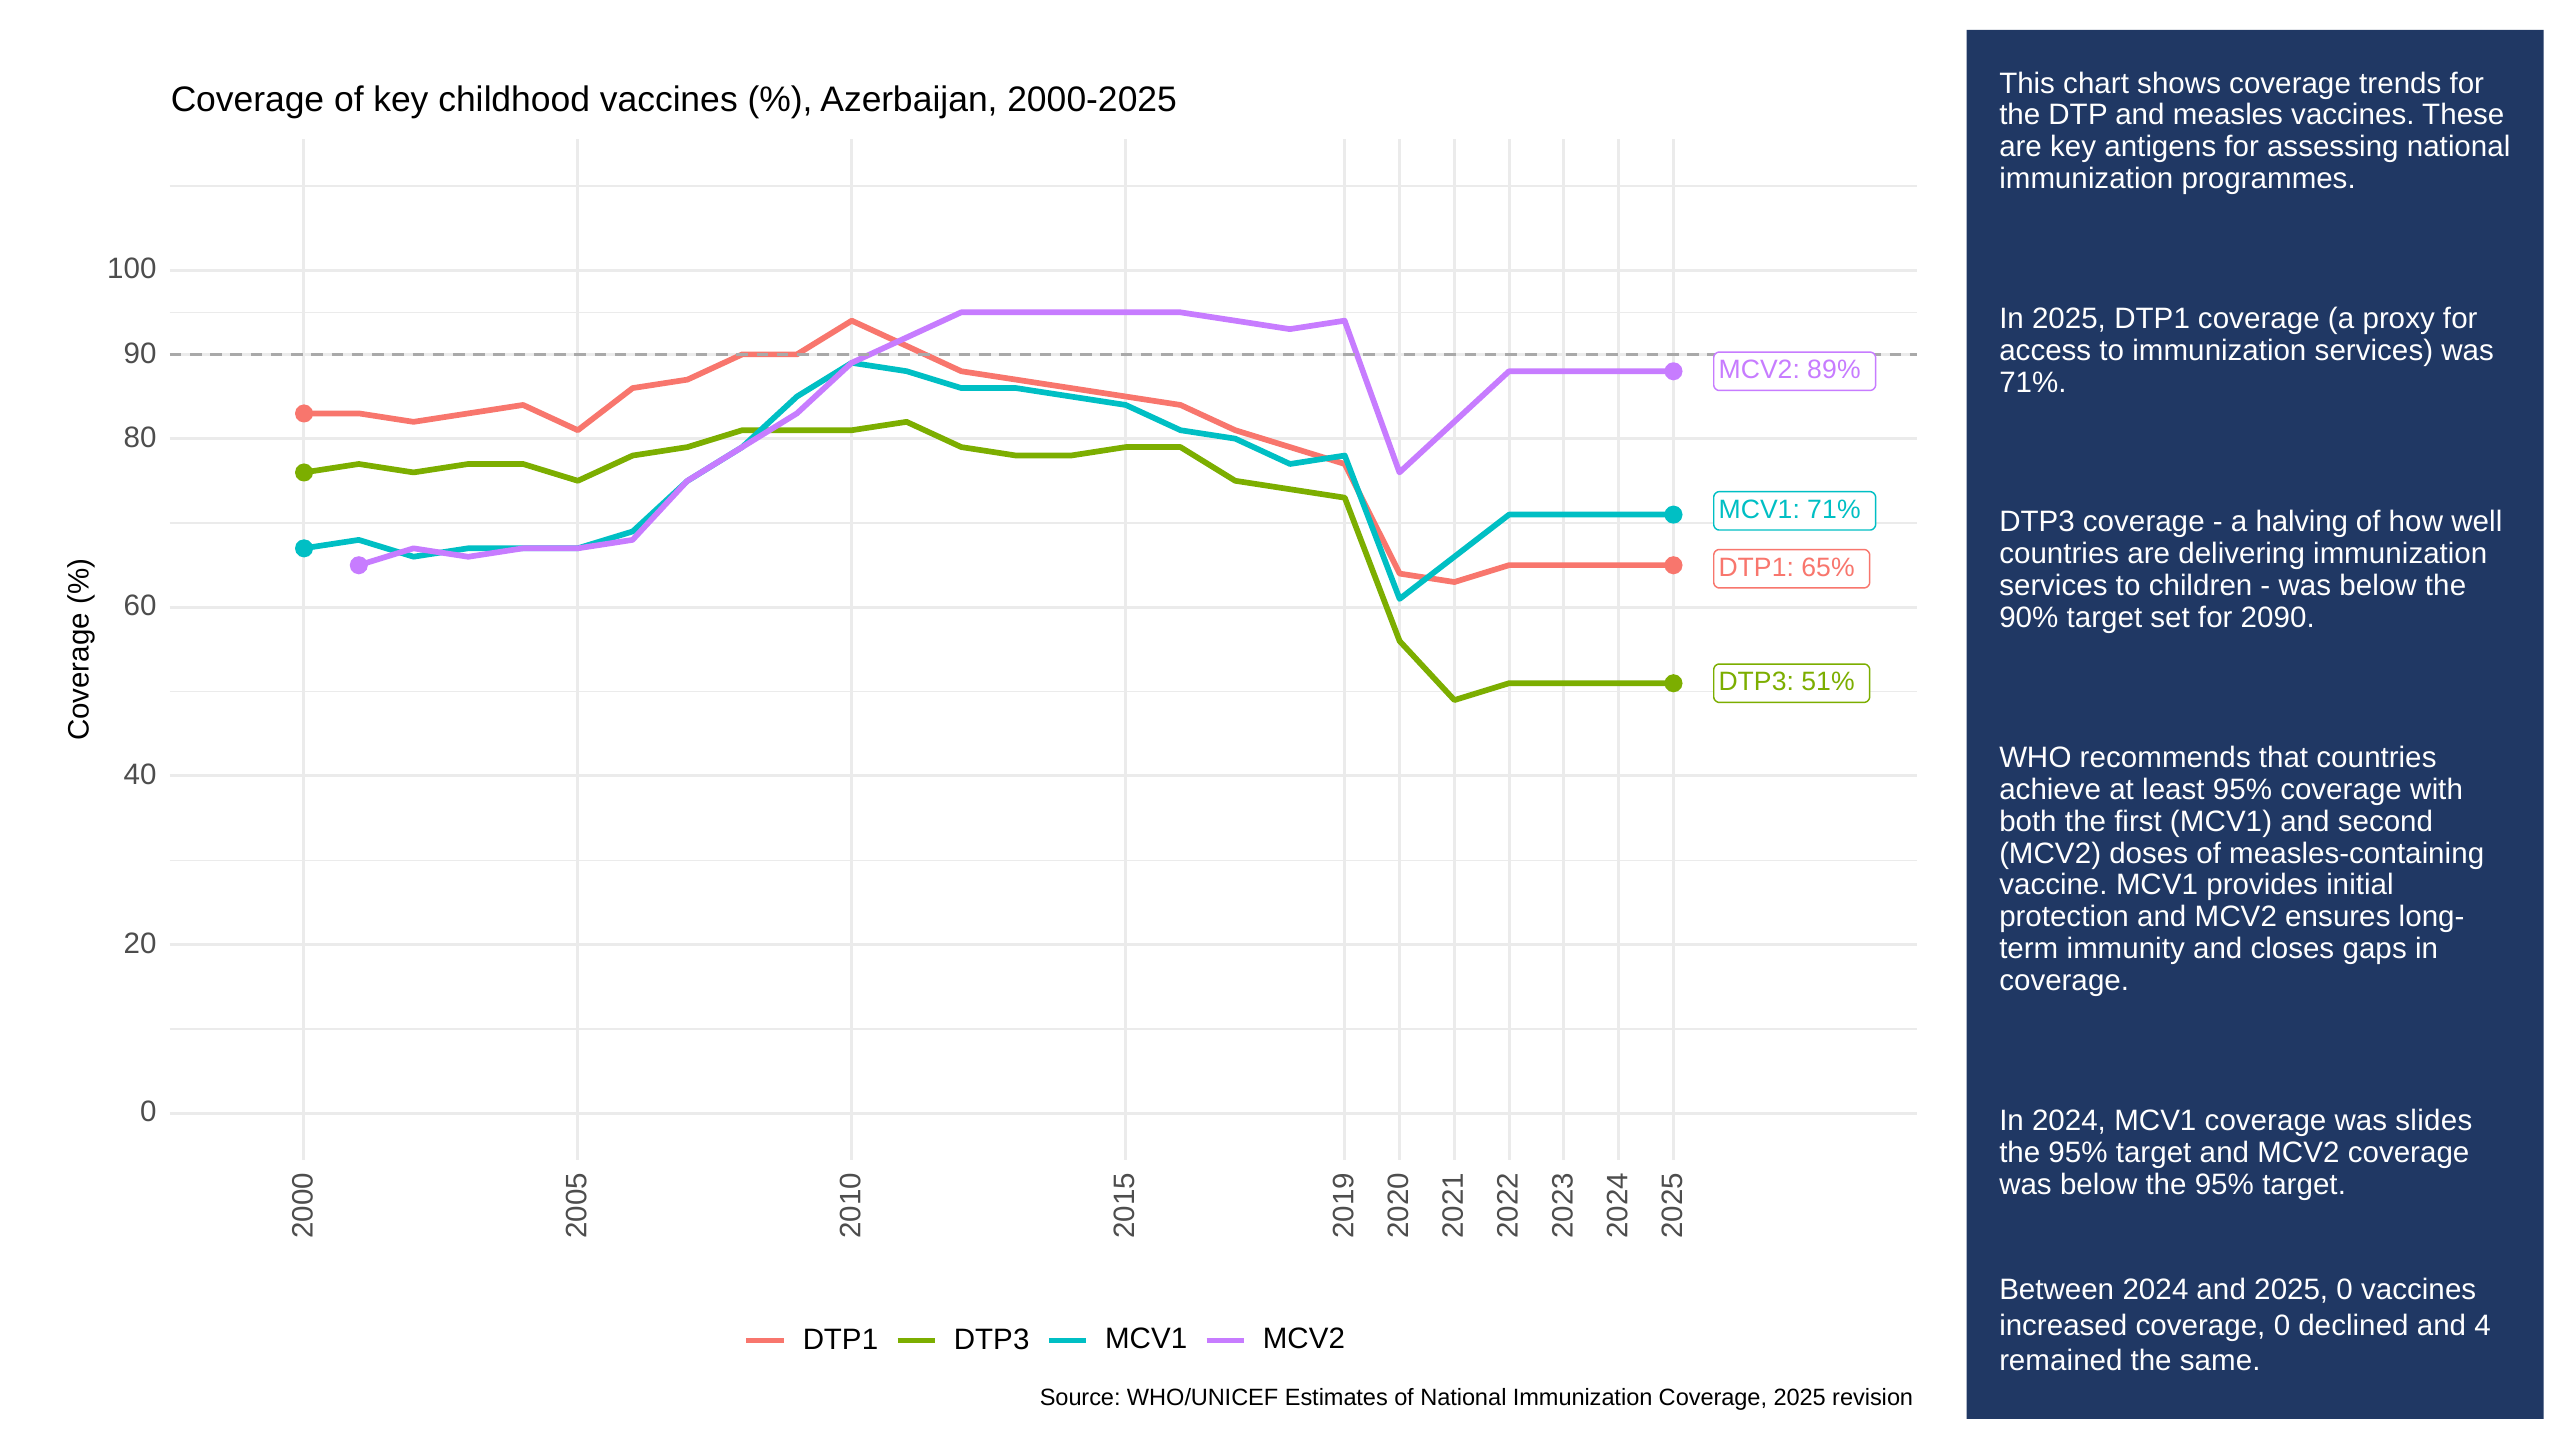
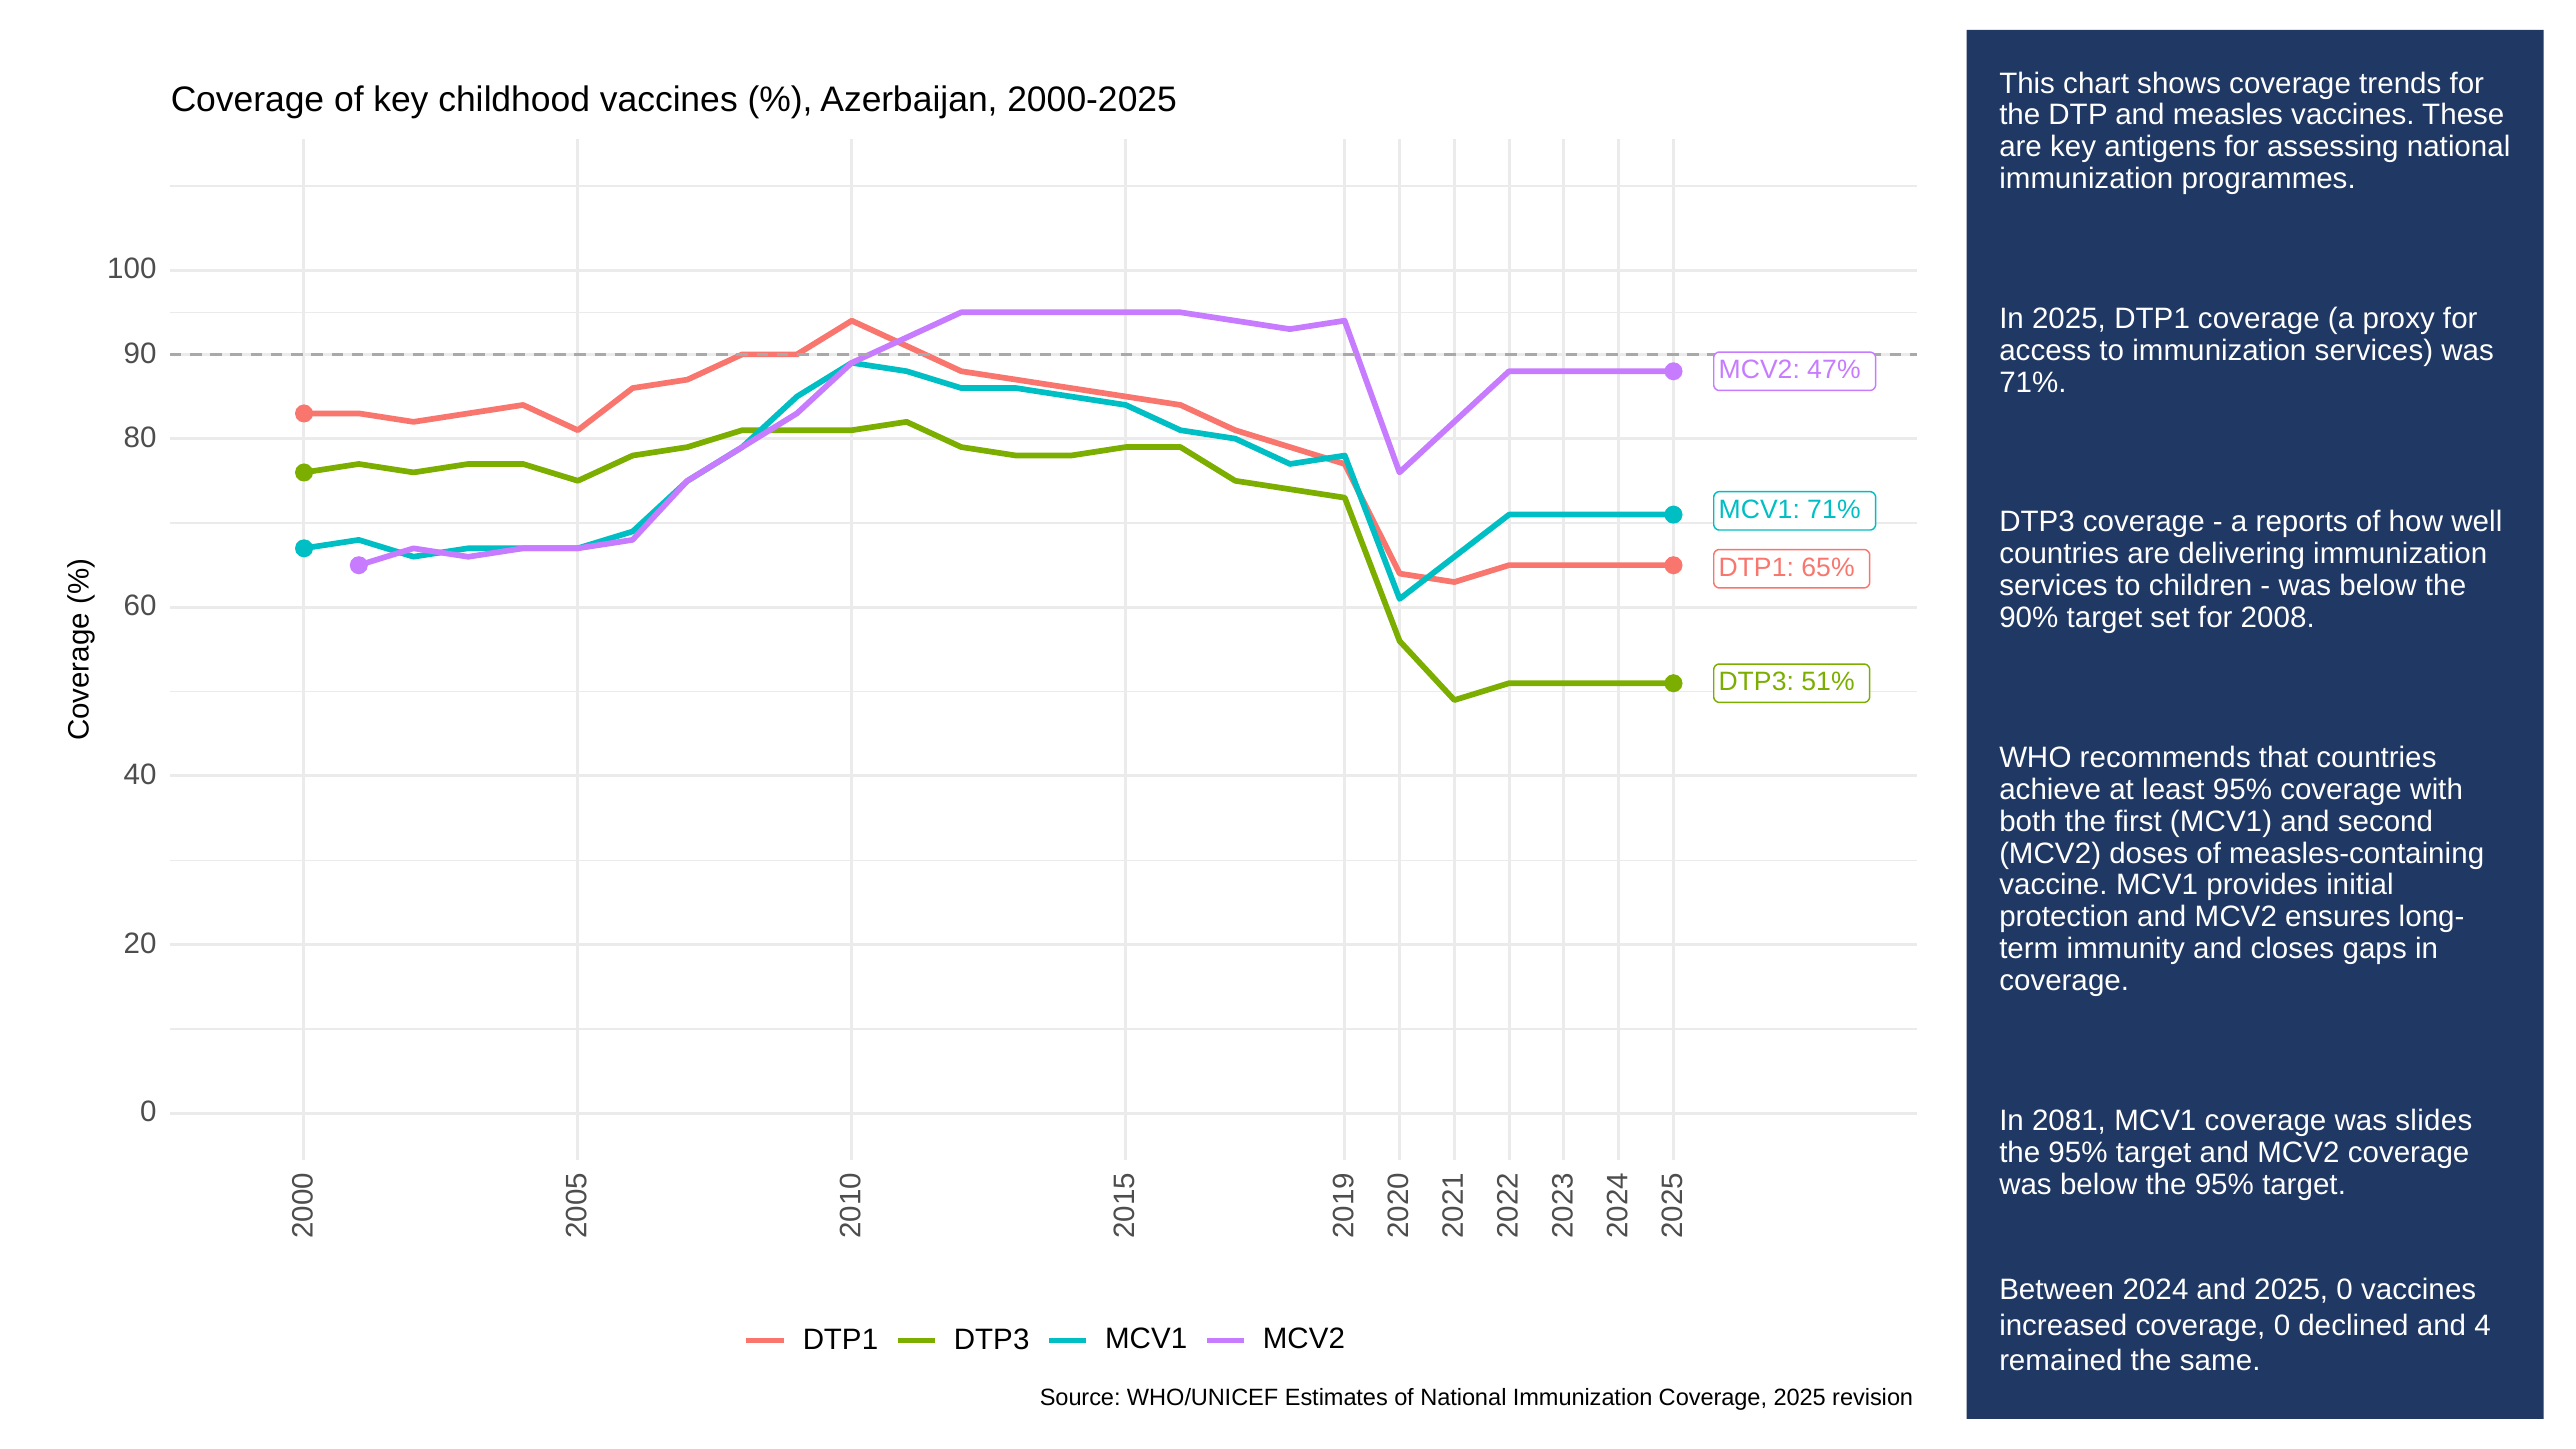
89%: 89% -> 47%
halving: halving -> reports
2090: 2090 -> 2008
In 2024: 2024 -> 2081
